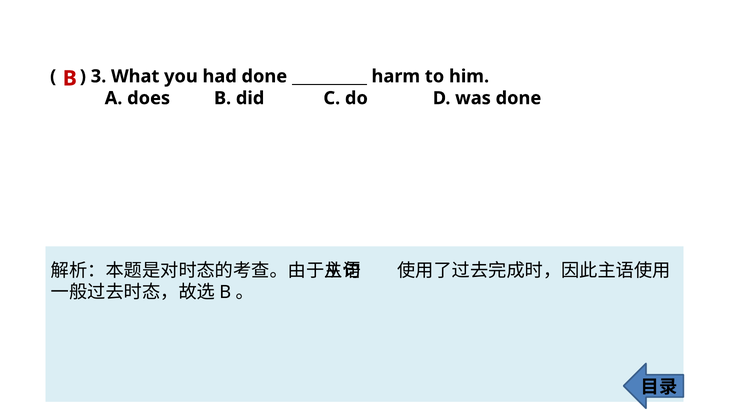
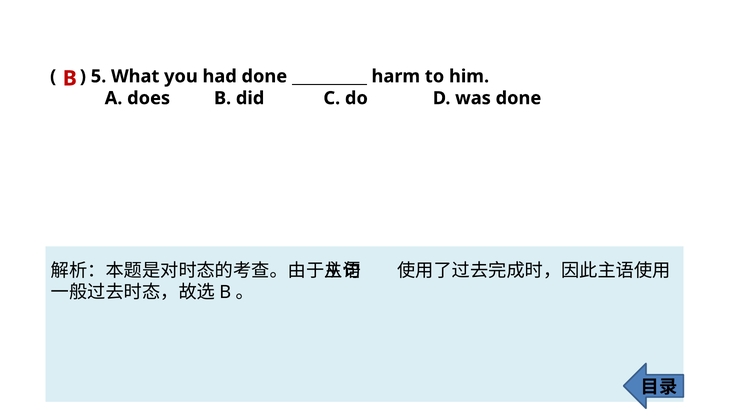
3: 3 -> 5
